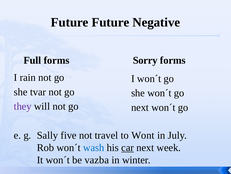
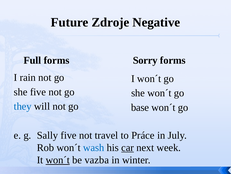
Future Future: Future -> Zdroje
she tvar: tvar -> five
they colour: purple -> blue
next at (140, 107): next -> base
Wont: Wont -> Práce
won´t at (58, 159) underline: none -> present
